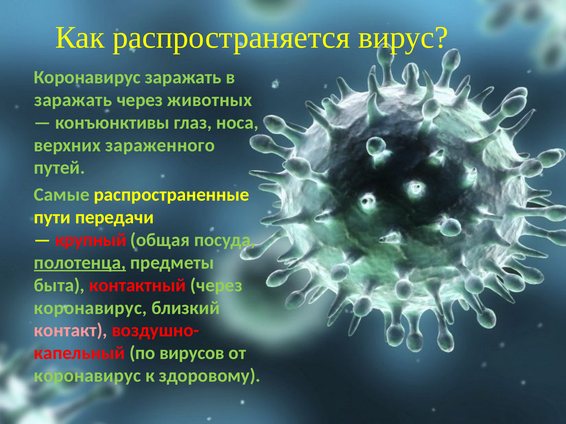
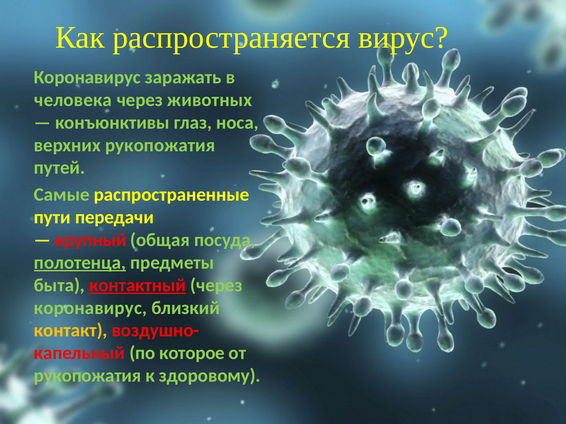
заражать at (73, 100): заражать -> человека
верхних зараженного: зараженного -> рукопожатия
контактный underline: none -> present
контакт colour: pink -> yellow
вирусов: вирусов -> которое
коронавирус at (87, 376): коронавирус -> рукопожатия
